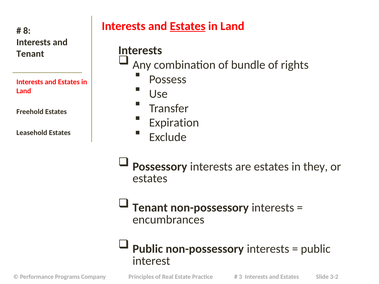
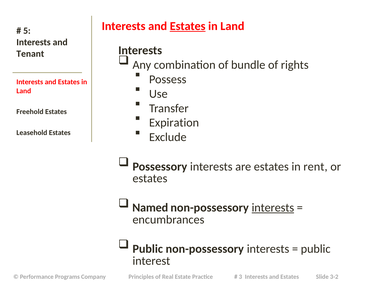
8: 8 -> 5
they: they -> rent
Tenant at (150, 208): Tenant -> Named
interests at (273, 208) underline: none -> present
